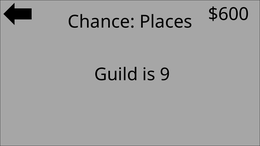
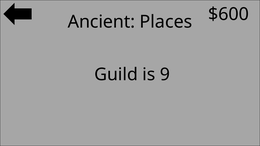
Chance: Chance -> Ancient
